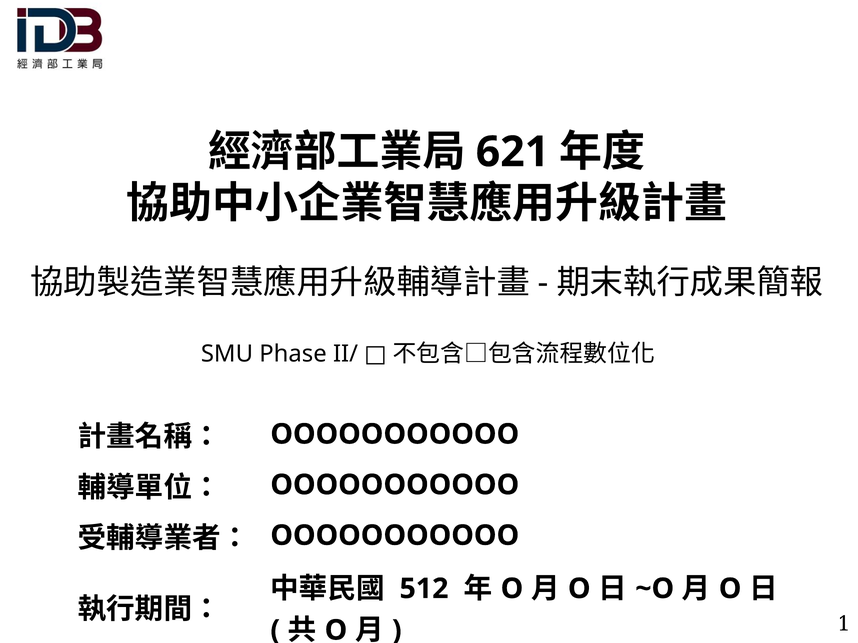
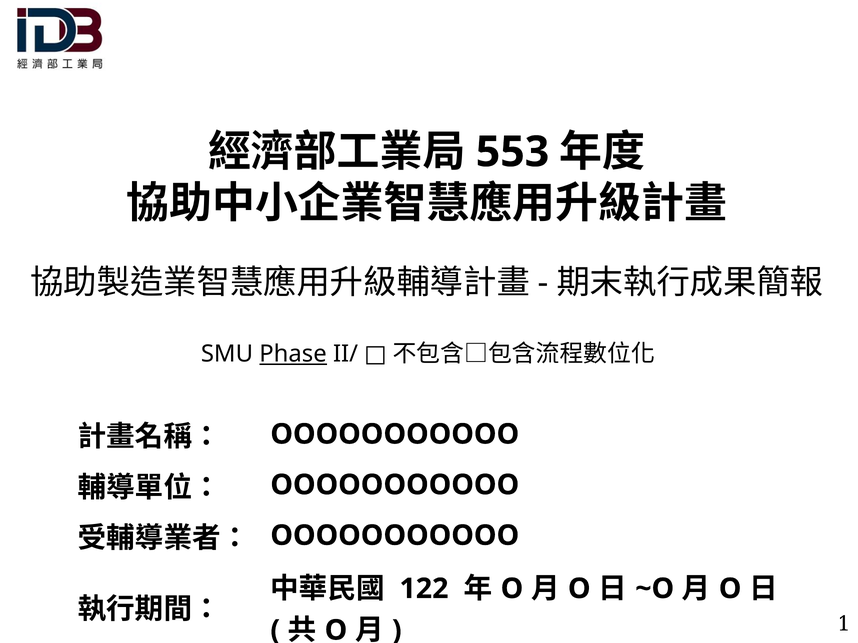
621: 621 -> 553
Phase underline: none -> present
512: 512 -> 122
